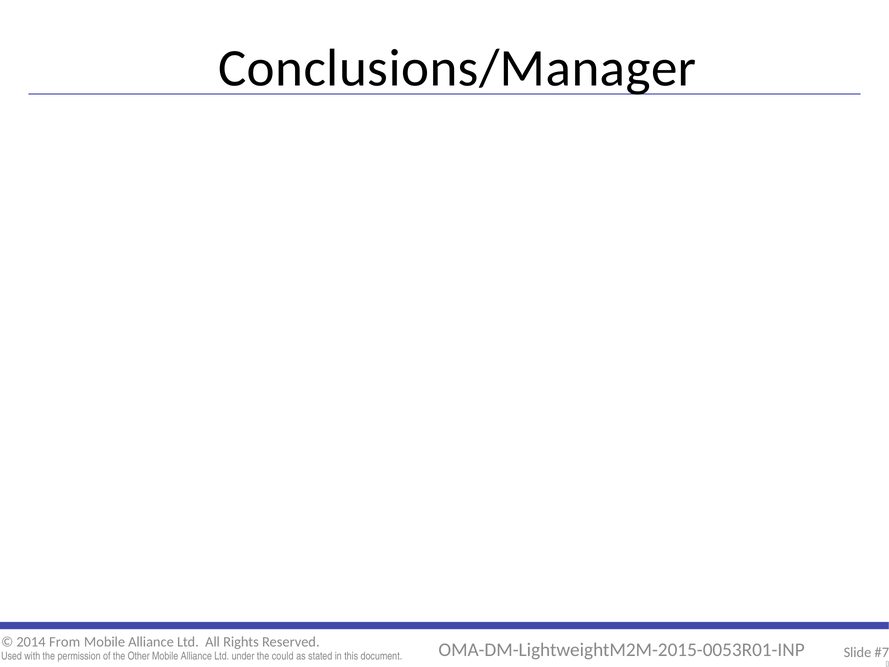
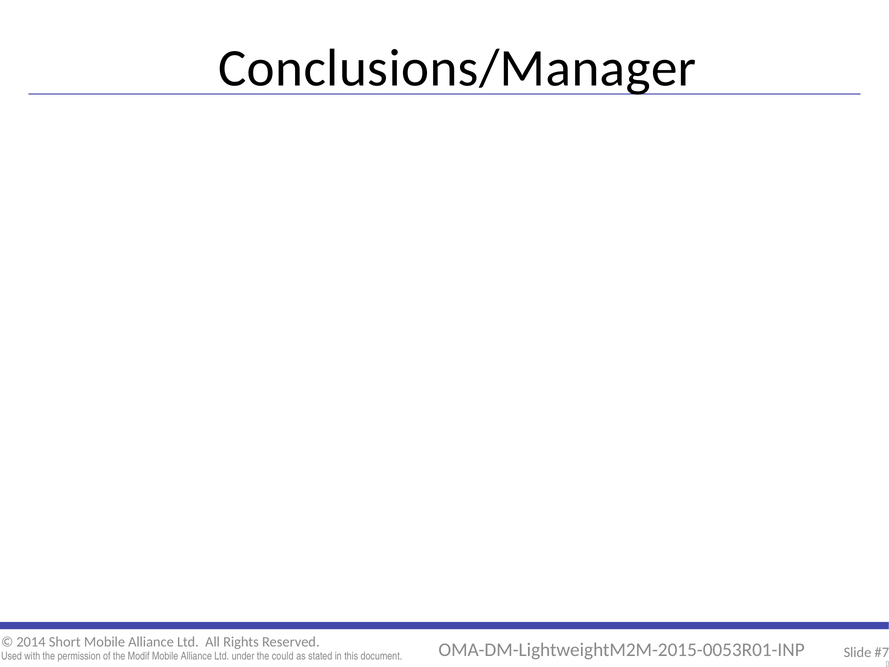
From: From -> Short
Other: Other -> Modif
